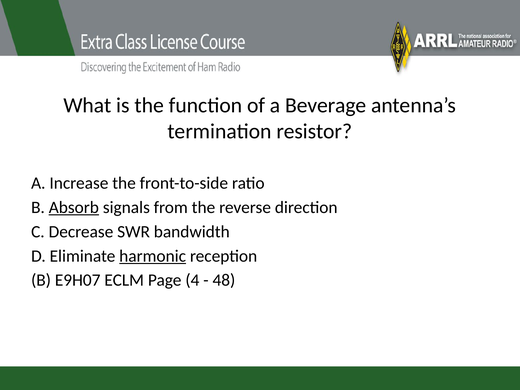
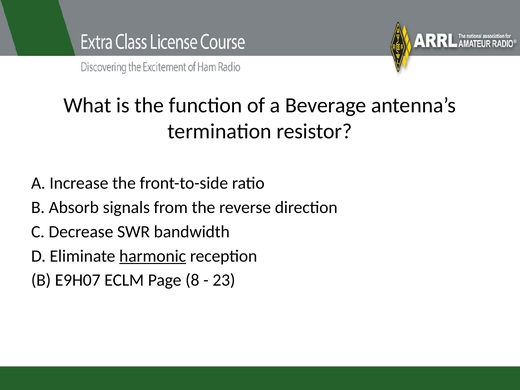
Absorb underline: present -> none
4: 4 -> 8
48: 48 -> 23
